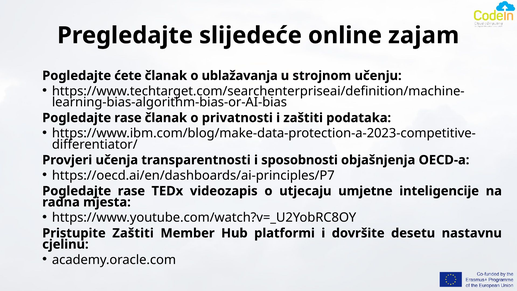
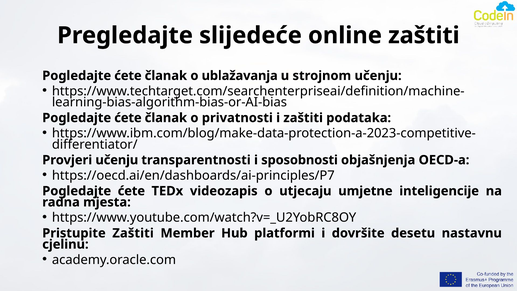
online zajam: zajam -> zaštiti
rase at (128, 118): rase -> ćete
Provjeri učenja: učenja -> učenju
rase at (131, 191): rase -> ćete
